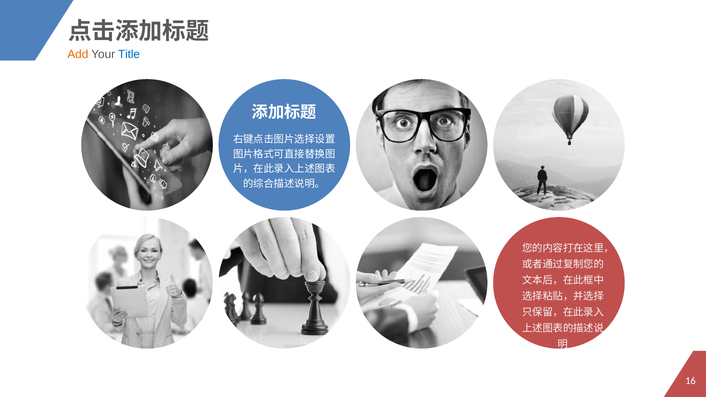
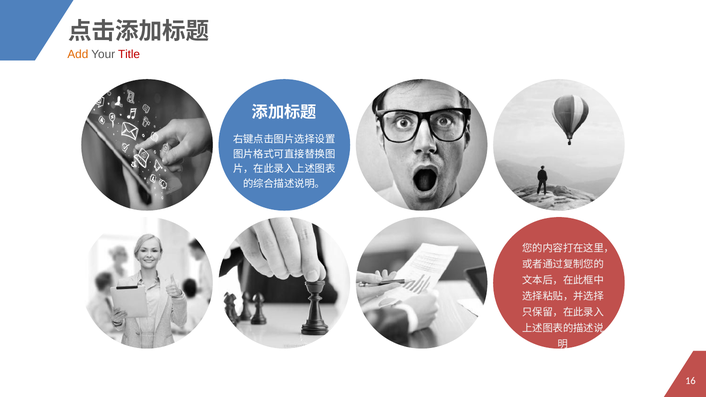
Title colour: blue -> red
